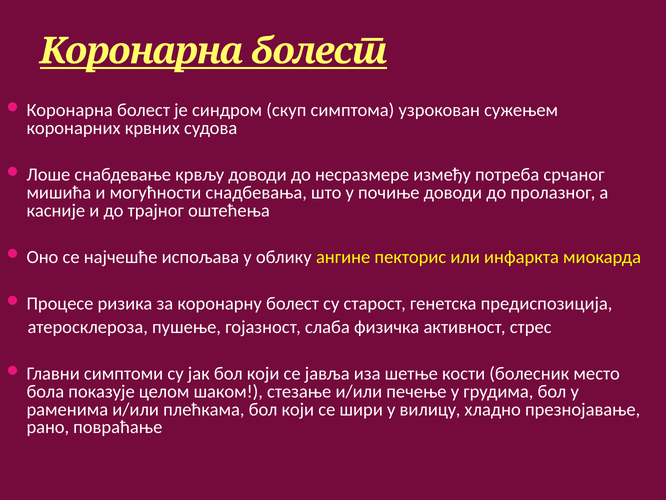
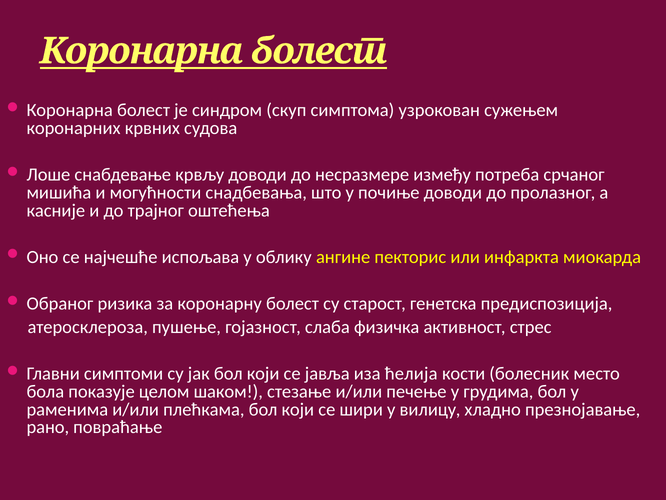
Процесе: Процесе -> Обраног
шетње: шетње -> ћелија
